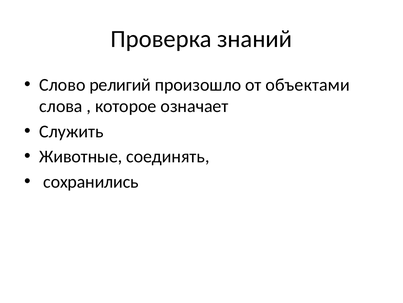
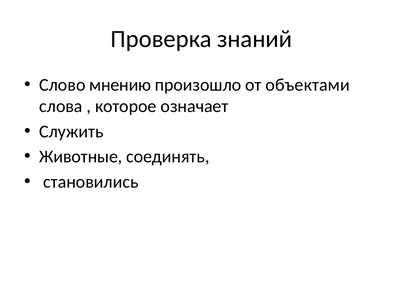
религий: религий -> мнению
сохранились: сохранились -> становились
